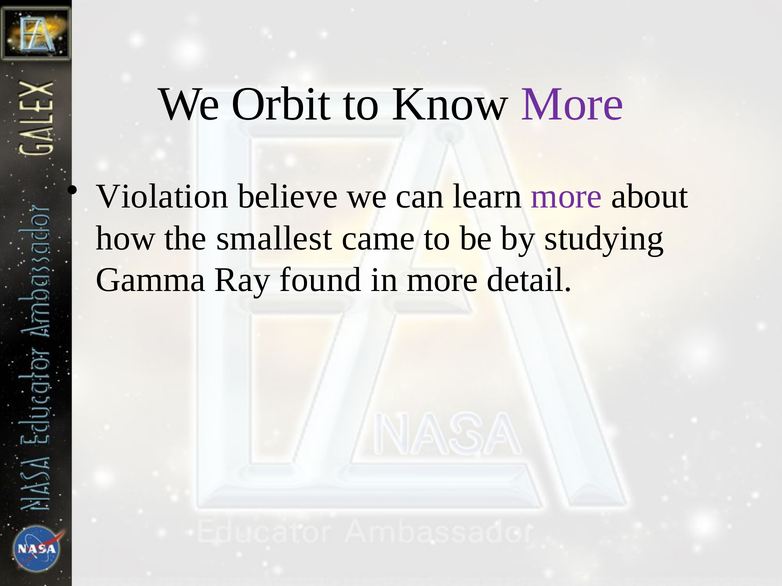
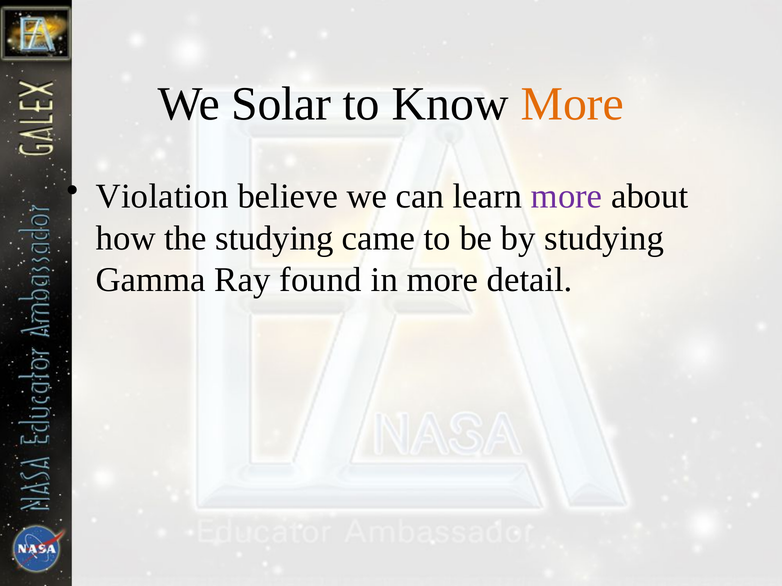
Orbit: Orbit -> Solar
More at (572, 104) colour: purple -> orange
the smallest: smallest -> studying
